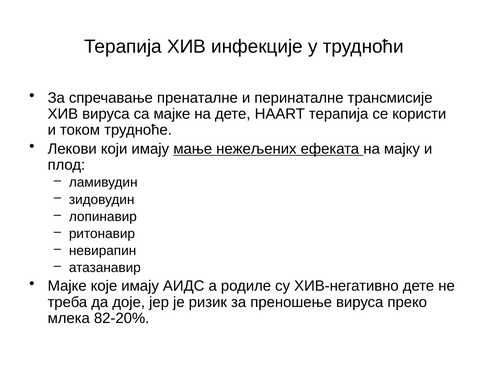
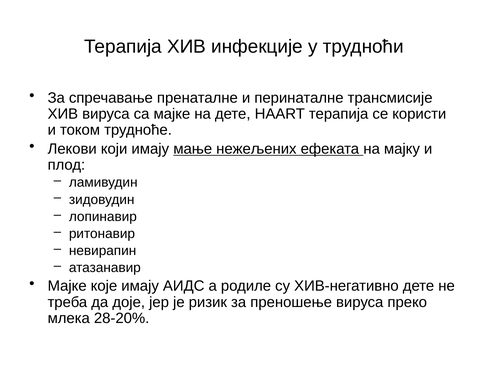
82-20%: 82-20% -> 28-20%
